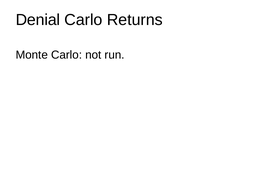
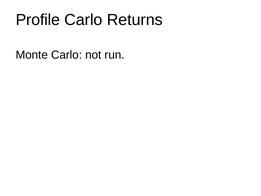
Denial: Denial -> Profile
